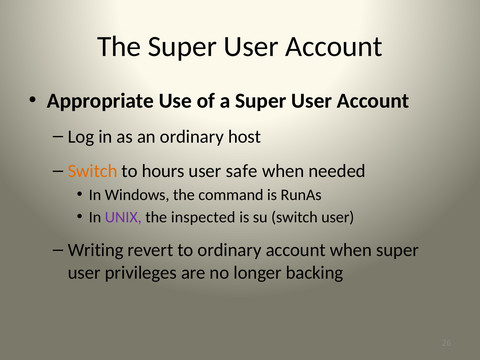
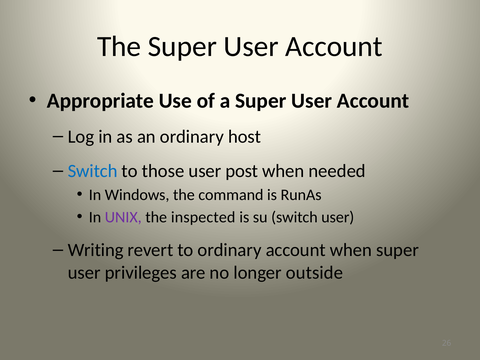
Switch at (93, 171) colour: orange -> blue
hours: hours -> those
safe: safe -> post
backing: backing -> outside
